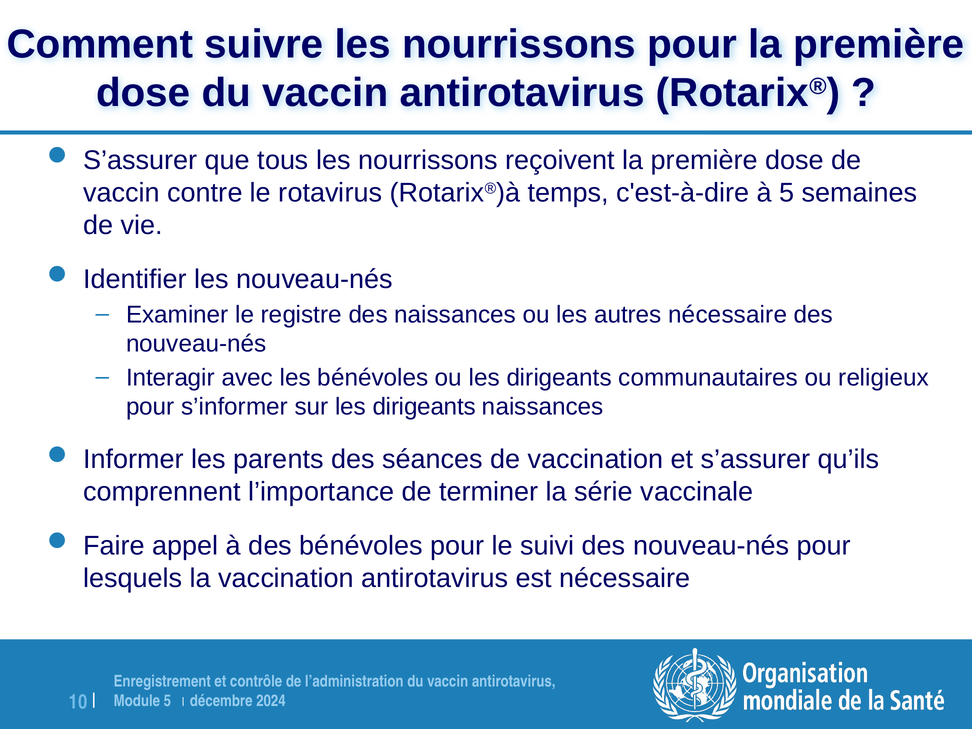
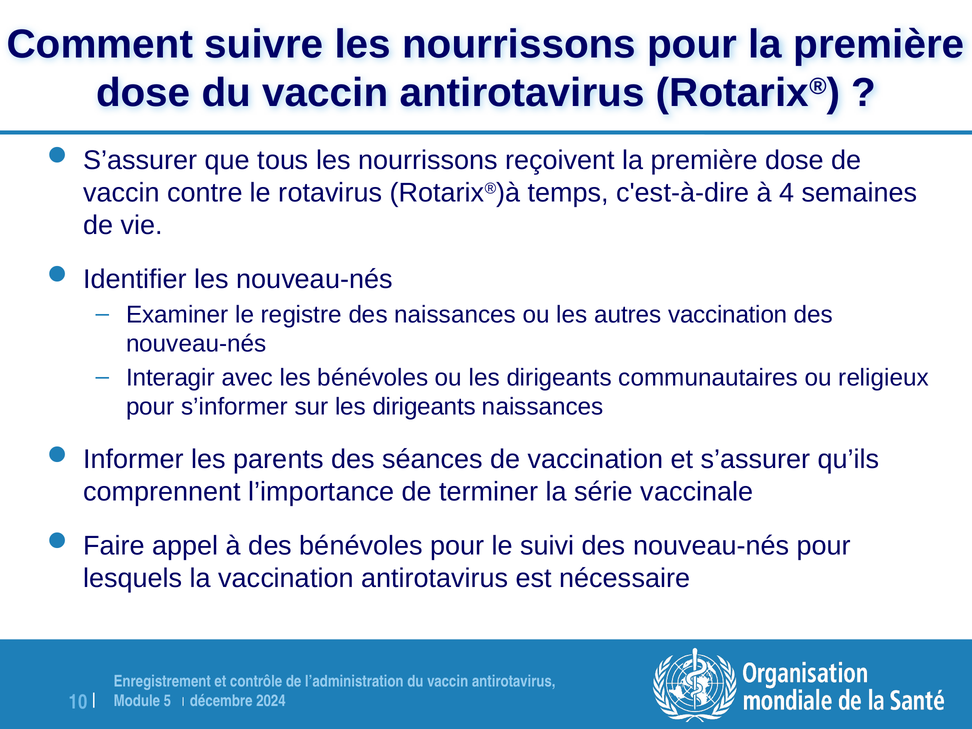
à 5: 5 -> 4
autres nécessaire: nécessaire -> vaccination
